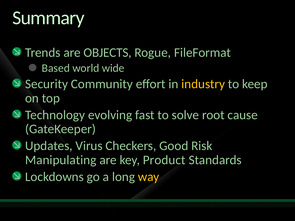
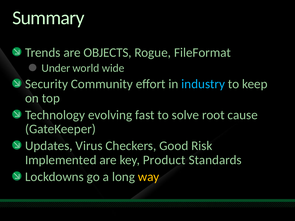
Based: Based -> Under
industry colour: yellow -> light blue
Manipulating: Manipulating -> Implemented
